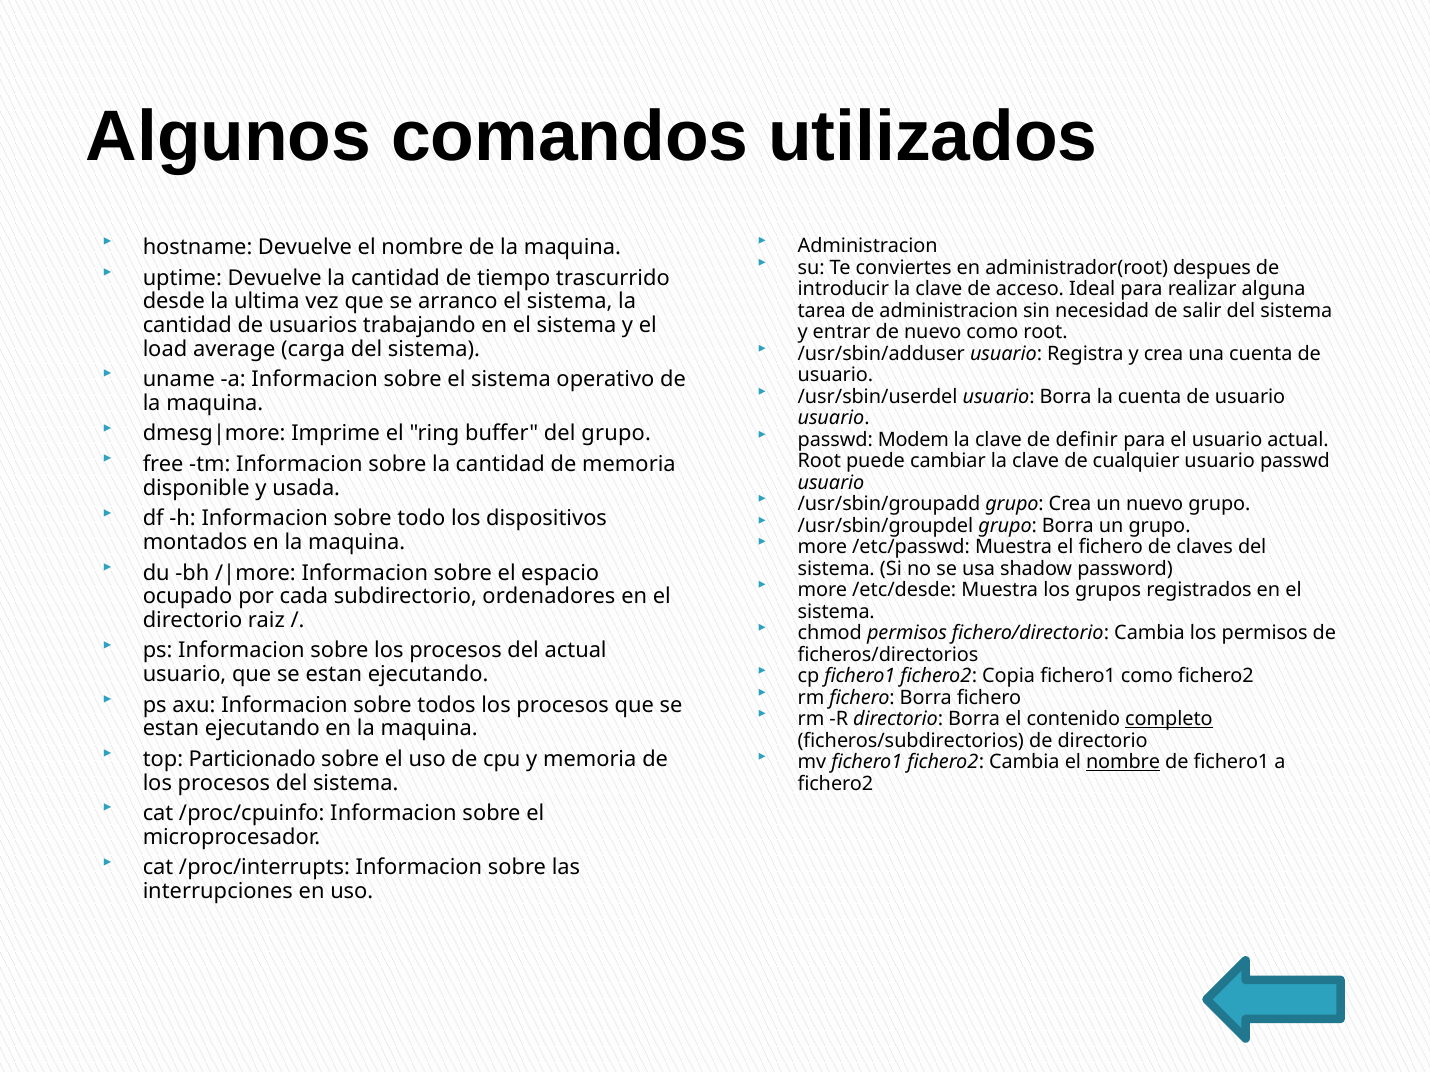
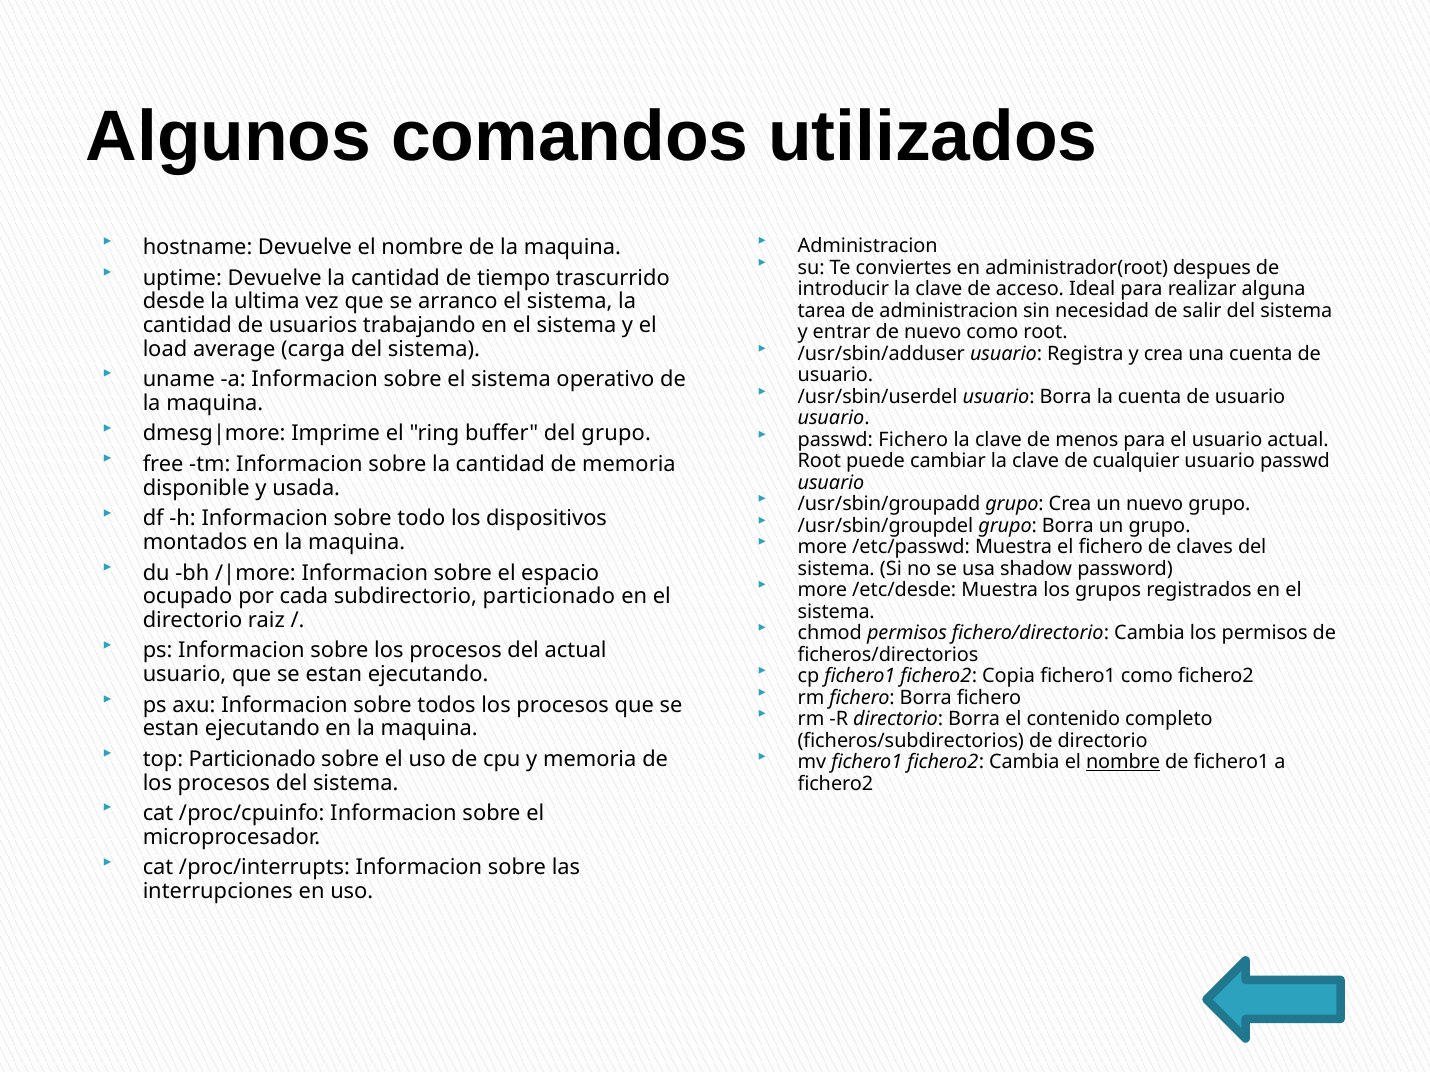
passwd Modem: Modem -> Fichero
definir: definir -> menos
subdirectorio ordenadores: ordenadores -> particionado
completo underline: present -> none
